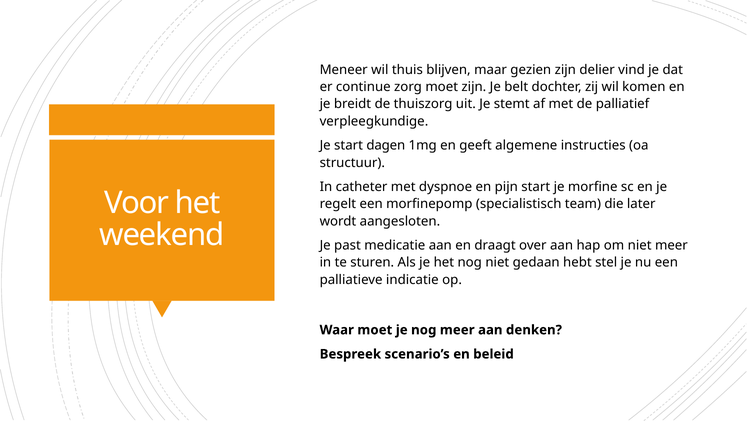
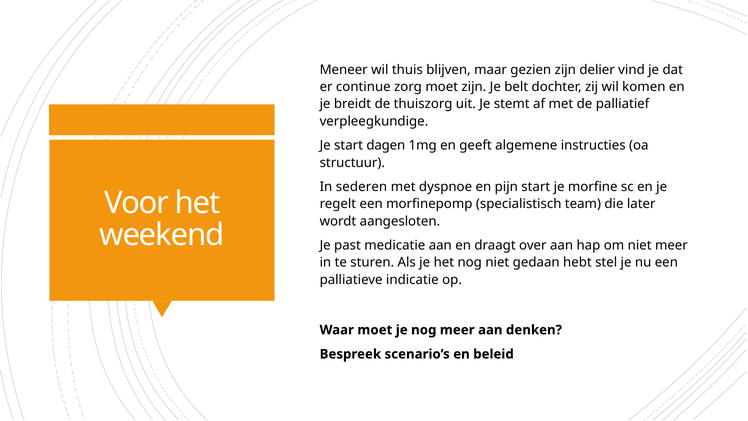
catheter: catheter -> sederen
